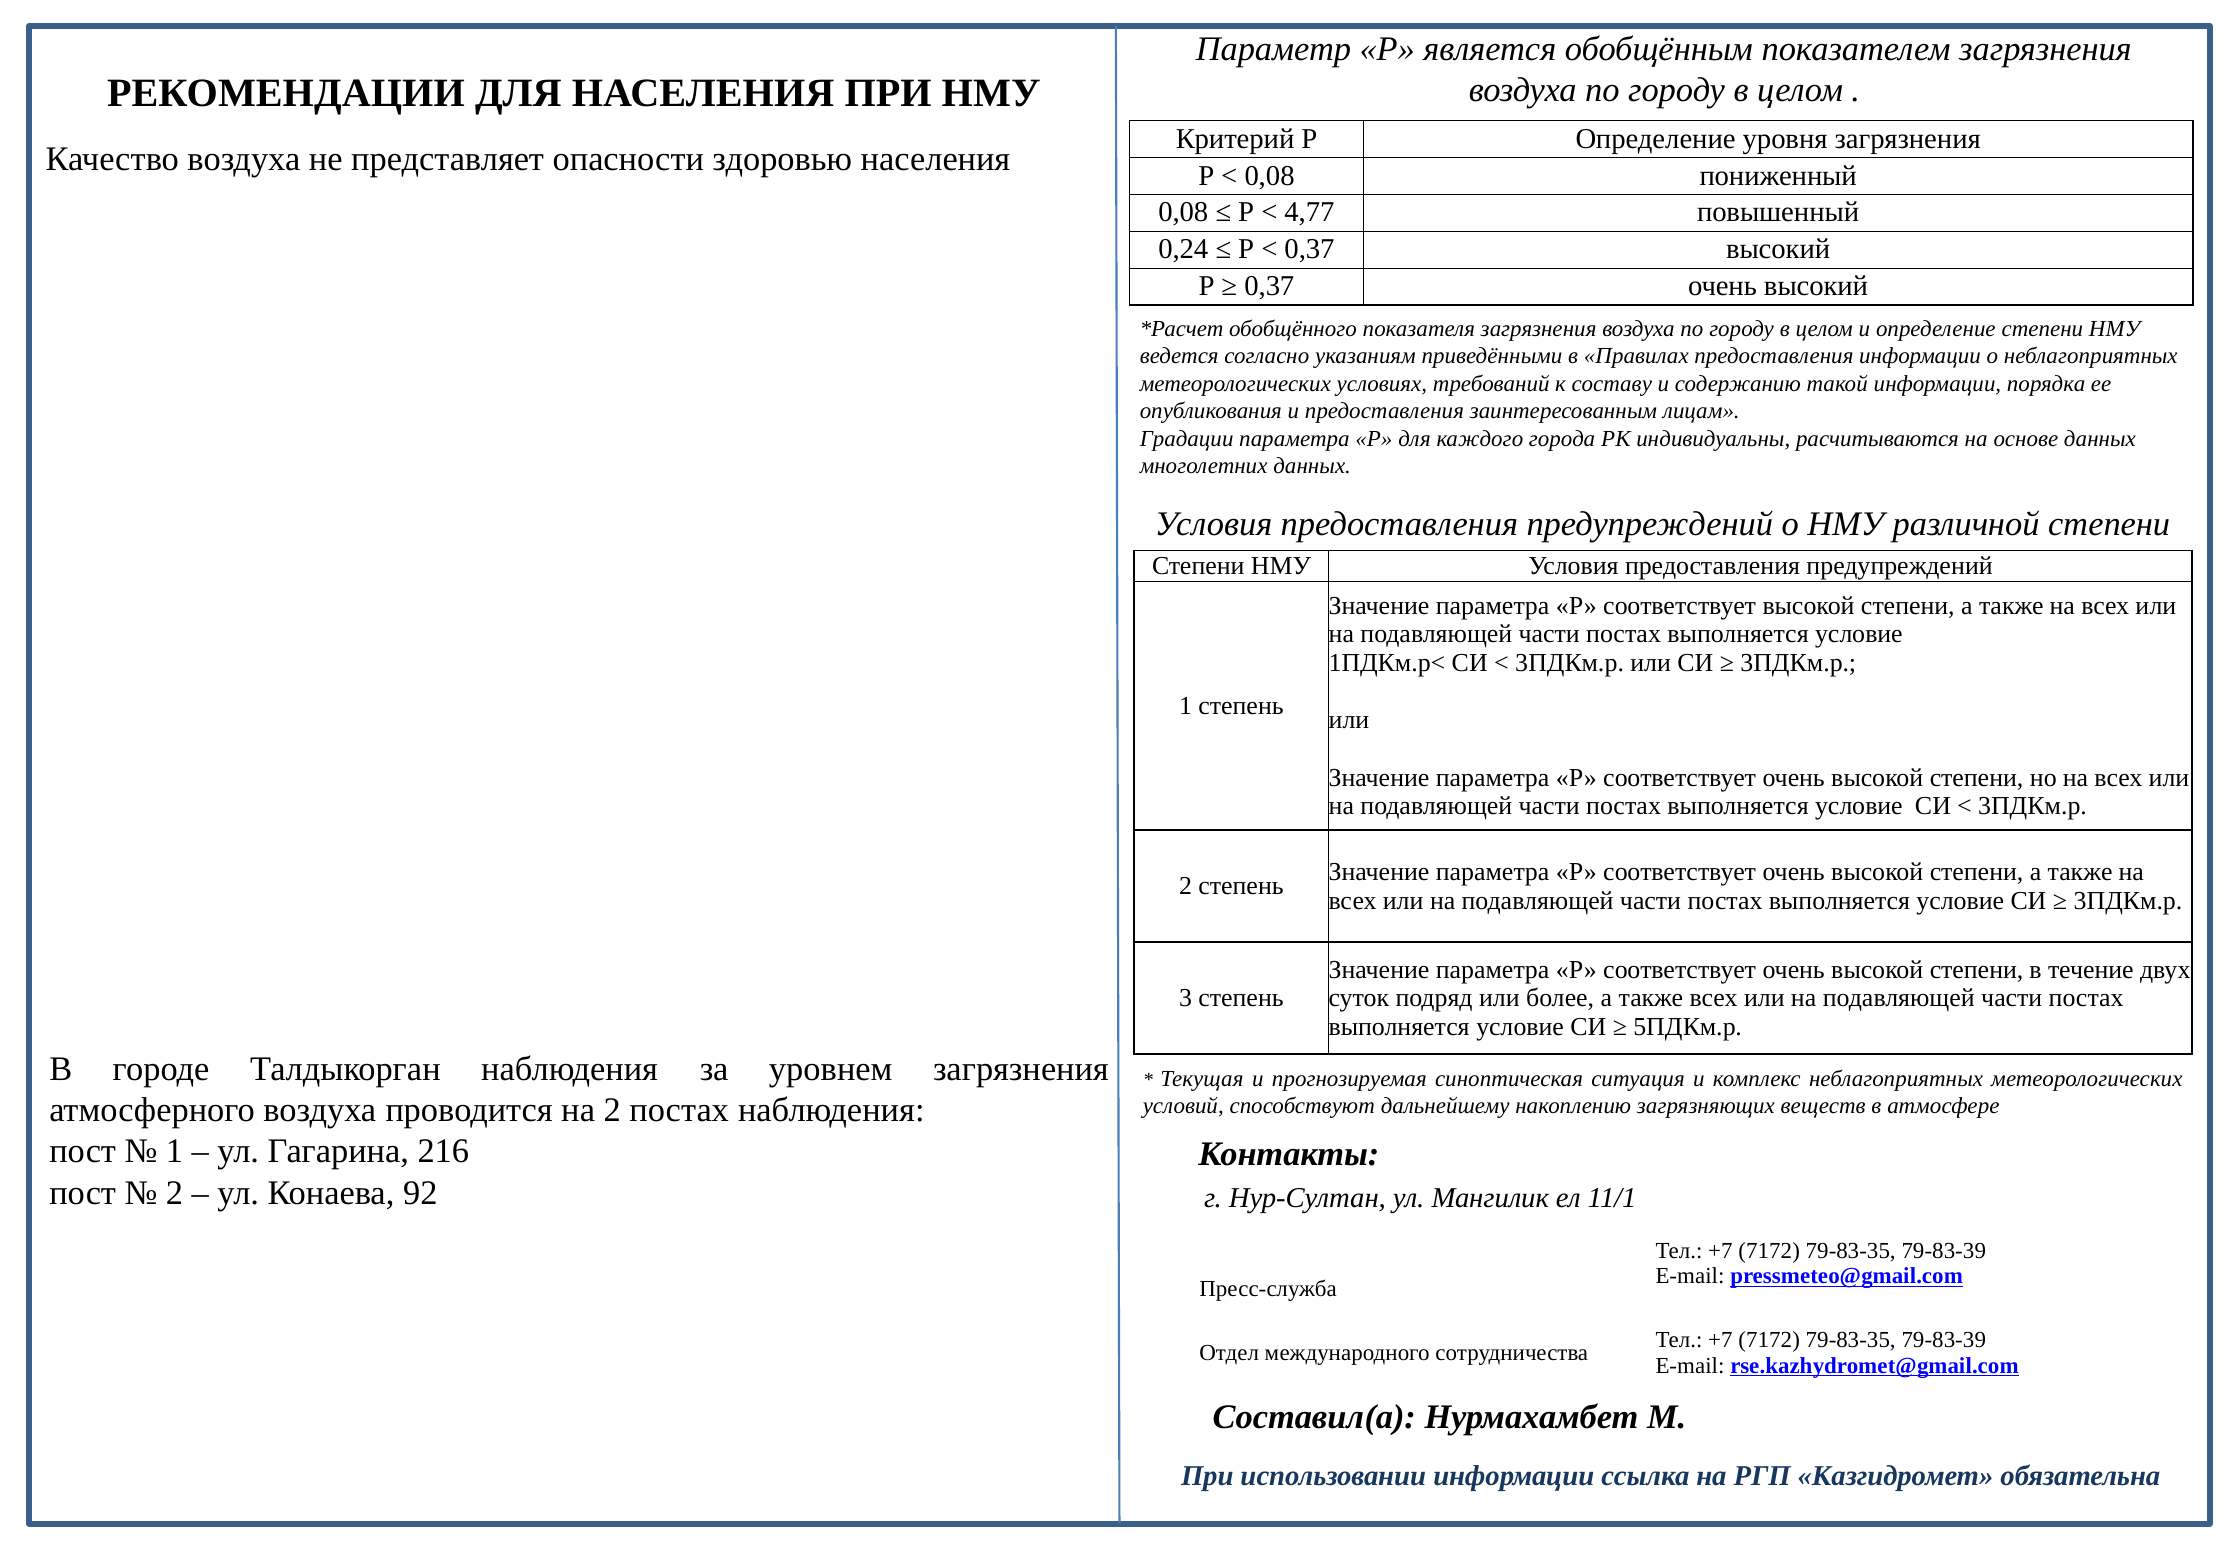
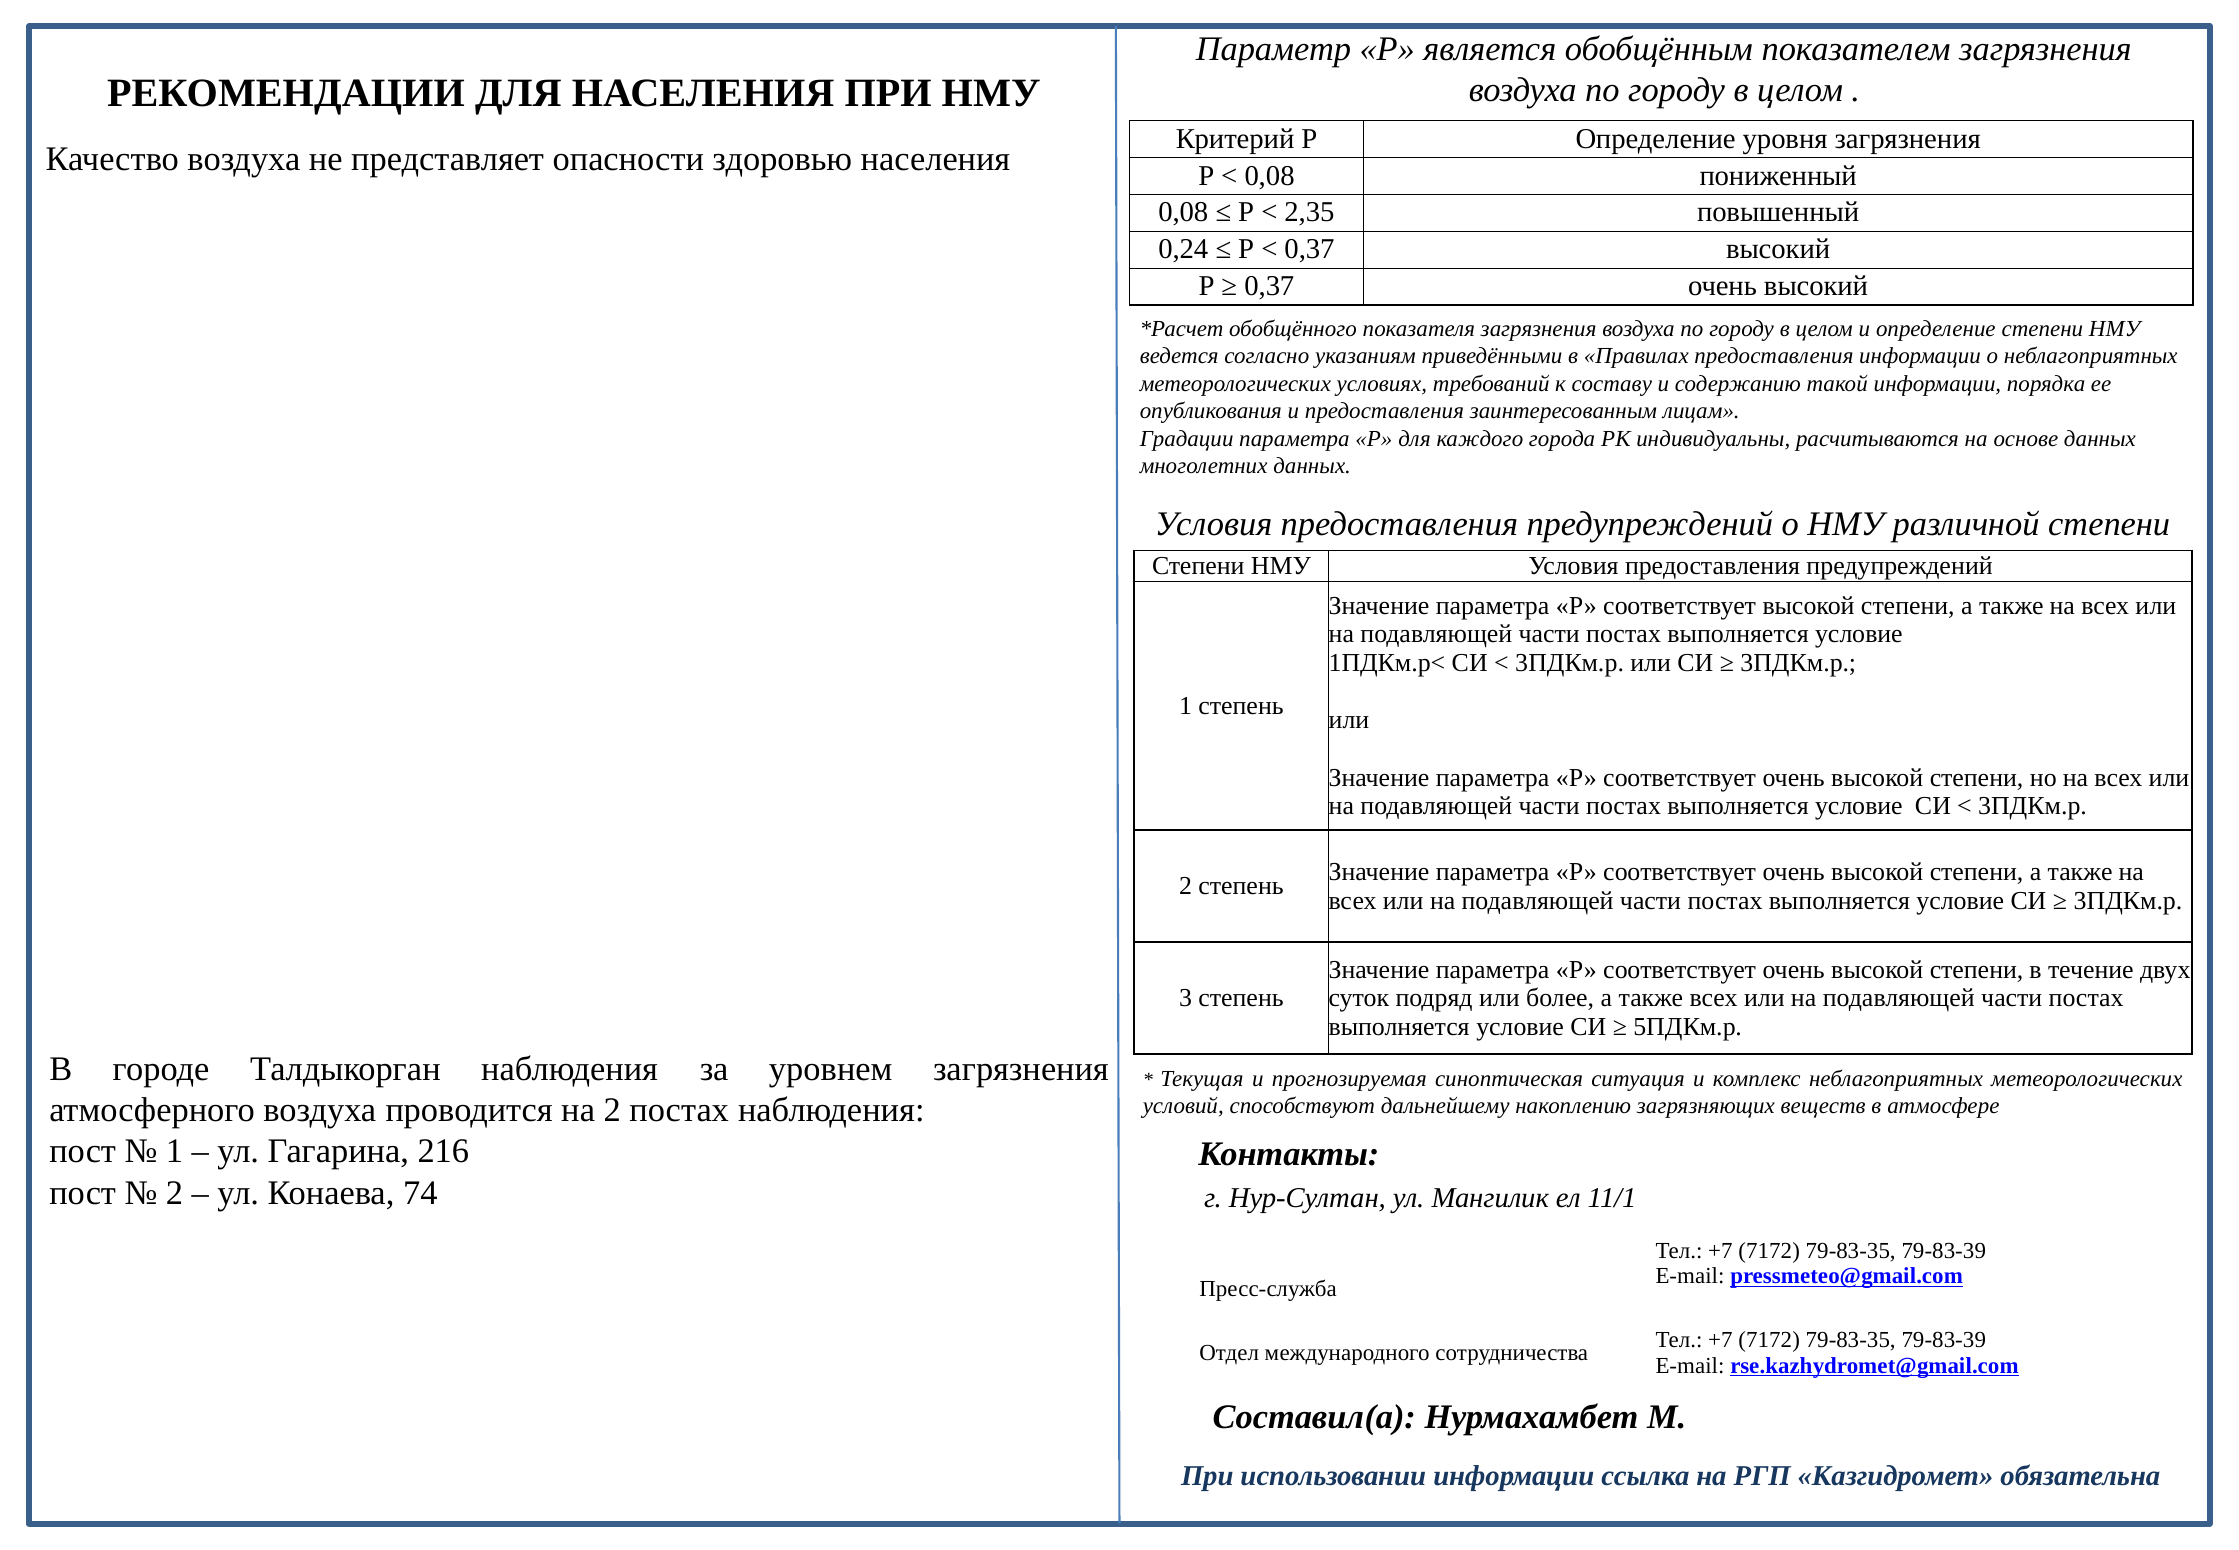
4,77: 4,77 -> 2,35
92: 92 -> 74
